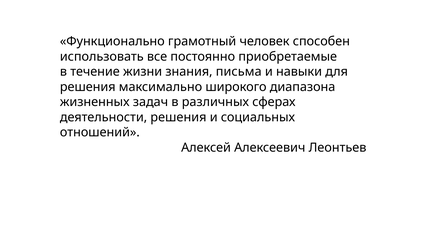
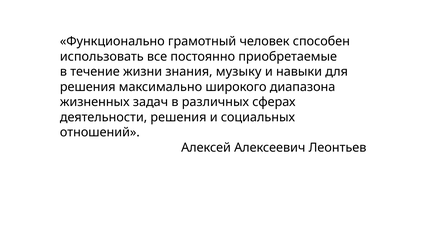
письма: письма -> музыку
